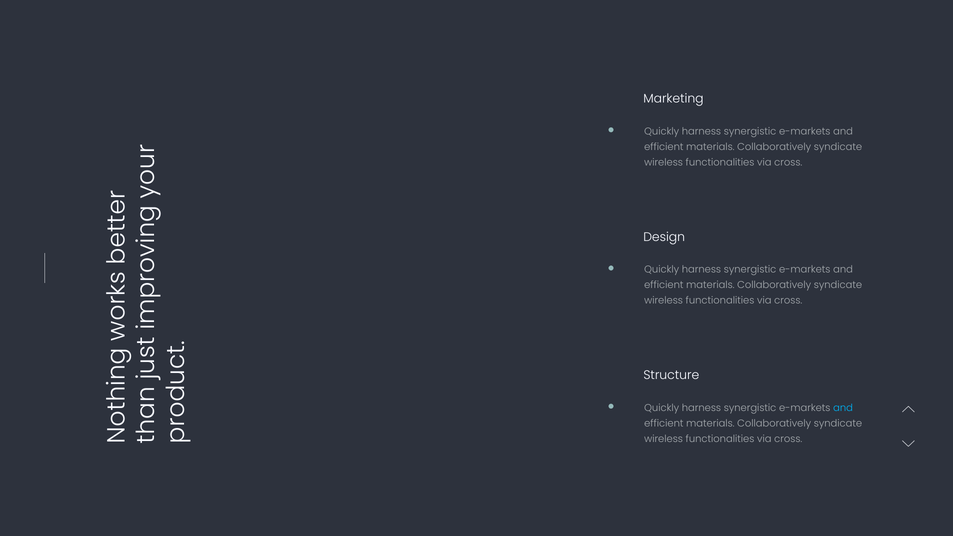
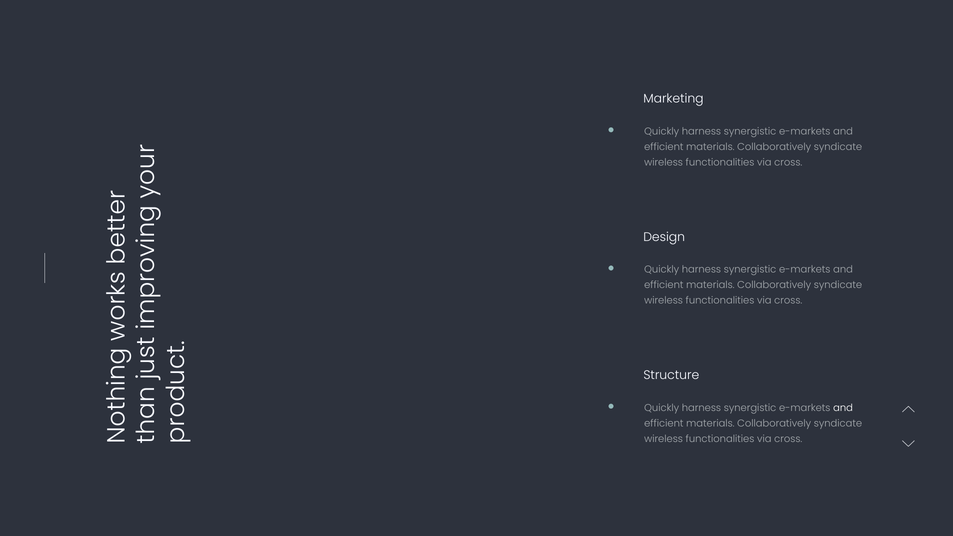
and at (843, 408) colour: light blue -> white
